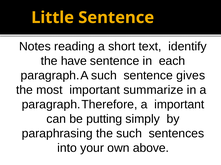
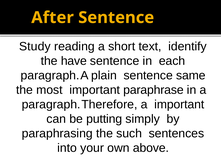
Little: Little -> After
Notes: Notes -> Study
such at (104, 76): such -> plain
gives: gives -> same
summarize: summarize -> paraphrase
